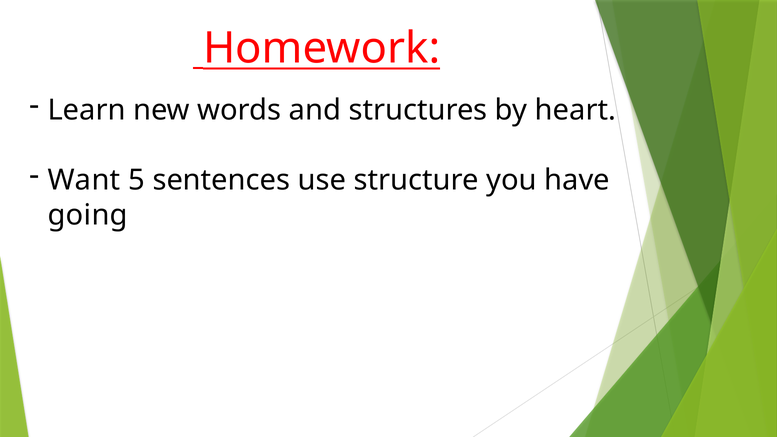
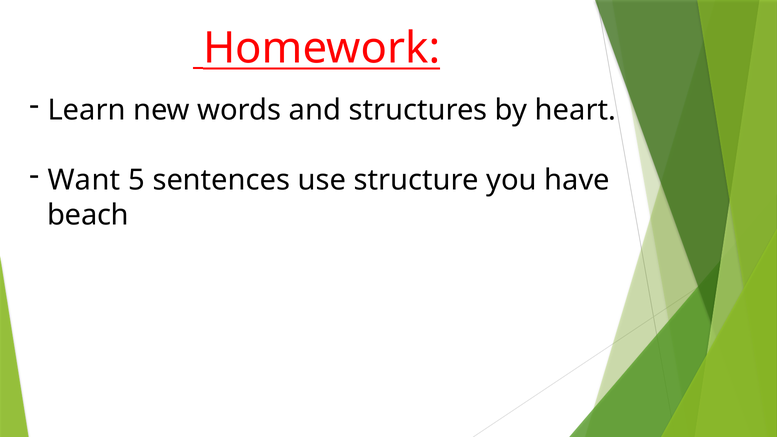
going: going -> beach
